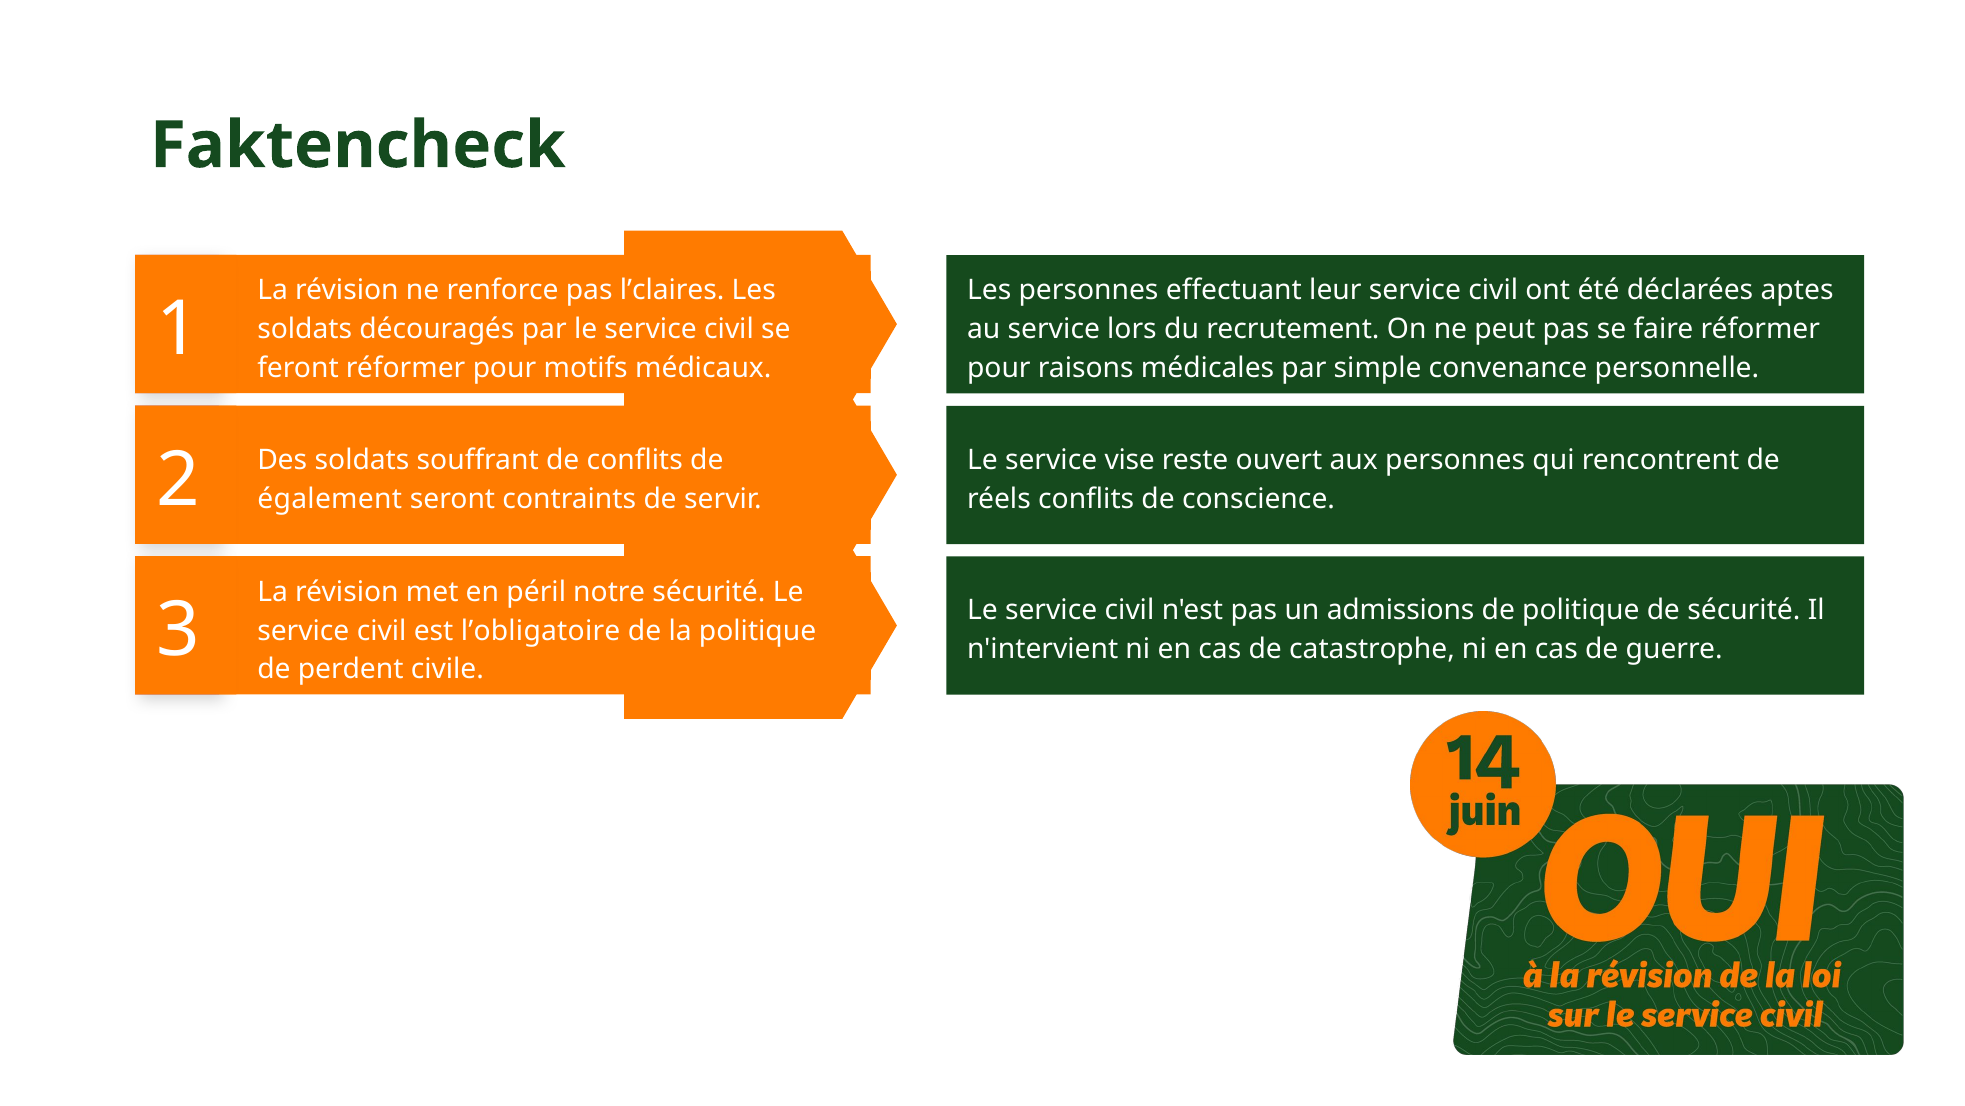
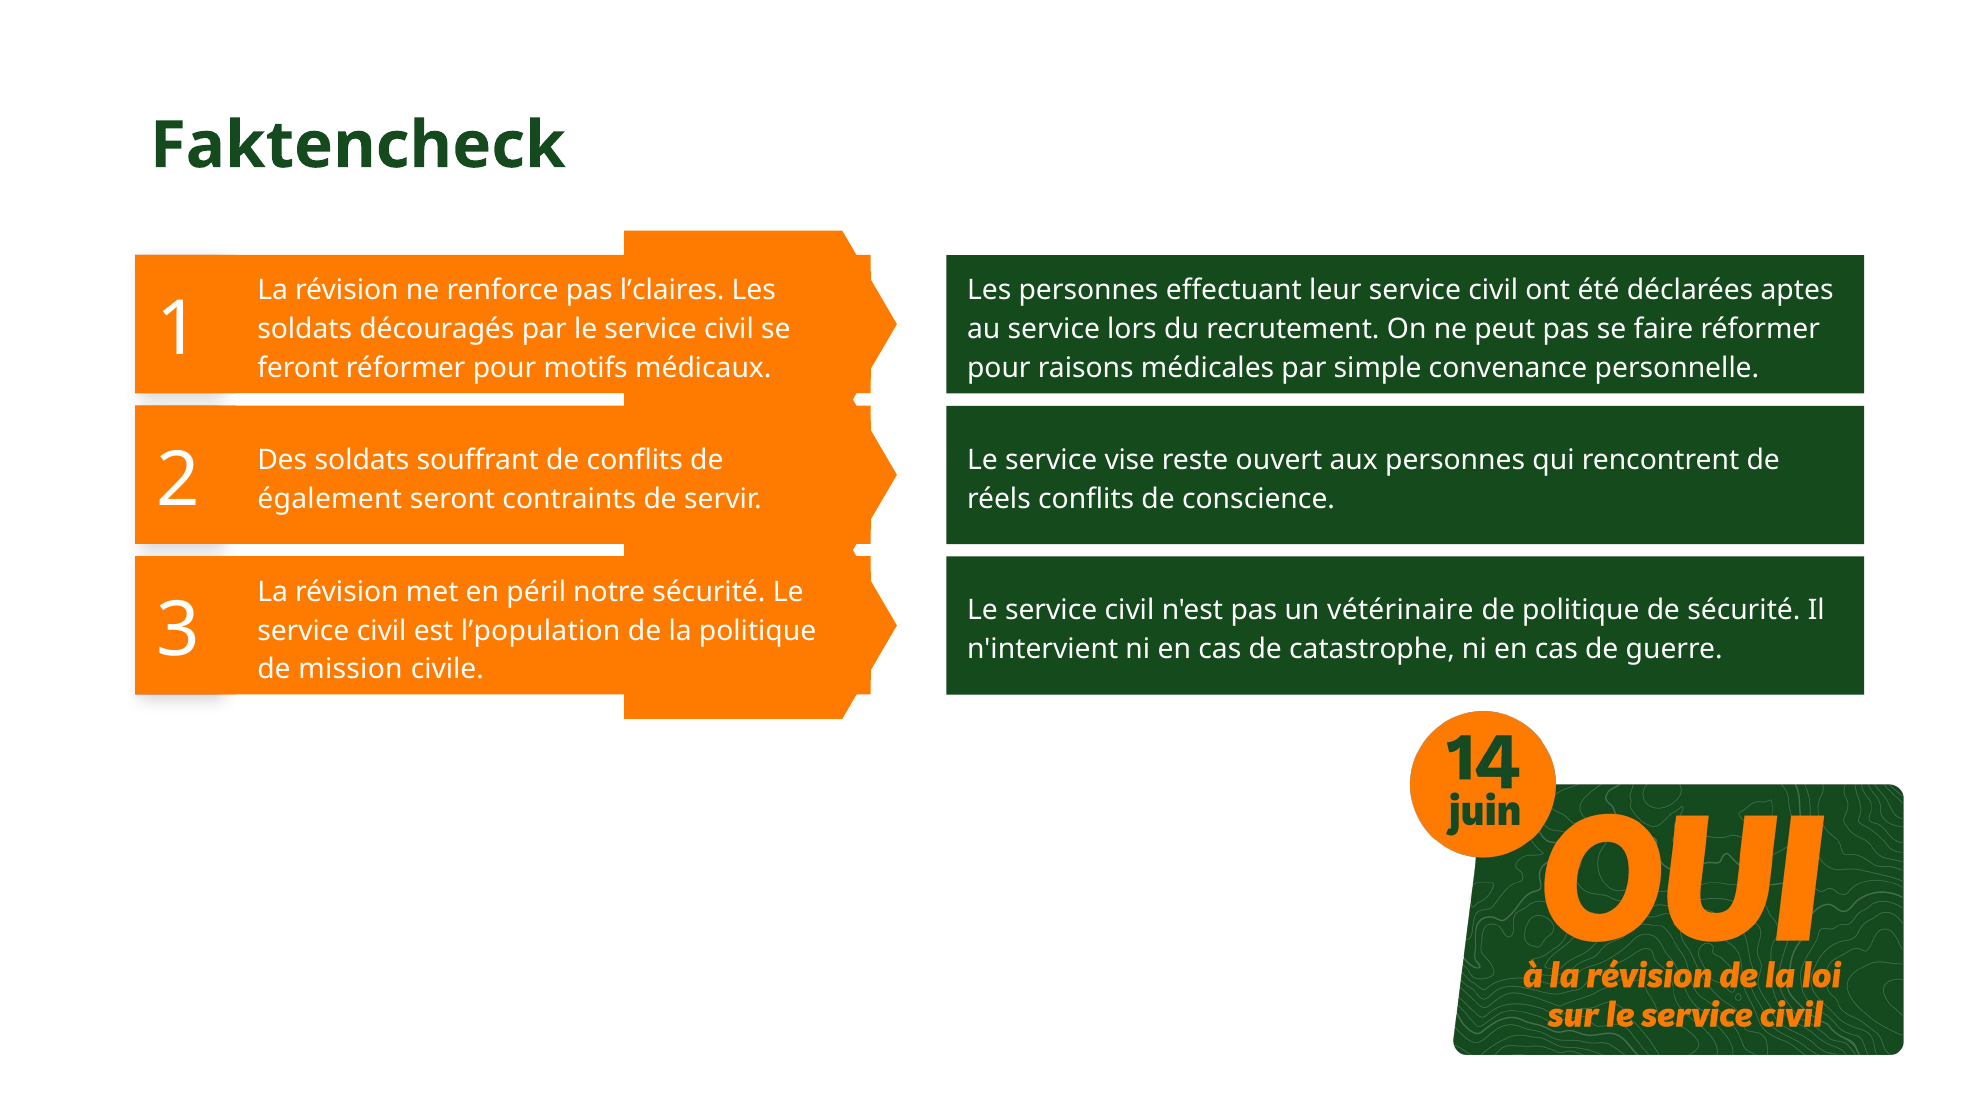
admissions: admissions -> vétérinaire
l’obligatoire: l’obligatoire -> l’population
perdent: perdent -> mission
